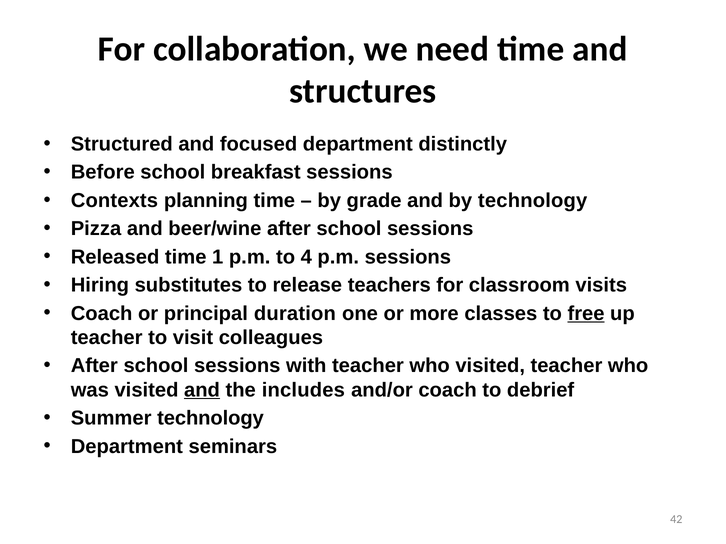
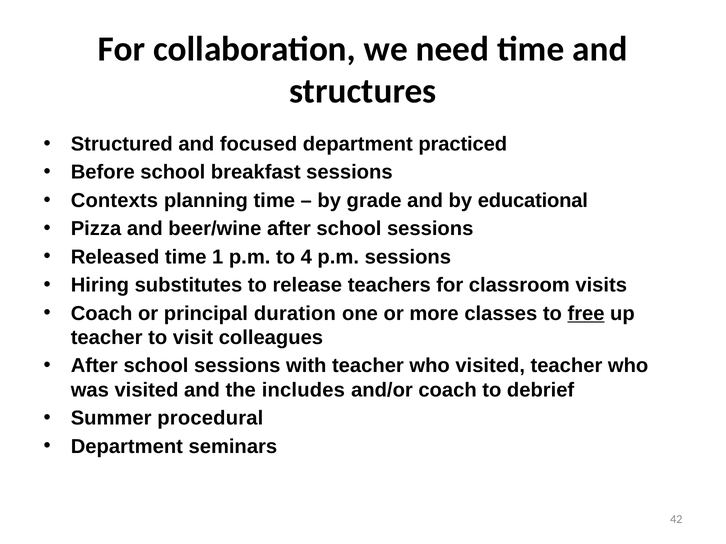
distinctly: distinctly -> practiced
by technology: technology -> educational
and at (202, 390) underline: present -> none
Summer technology: technology -> procedural
